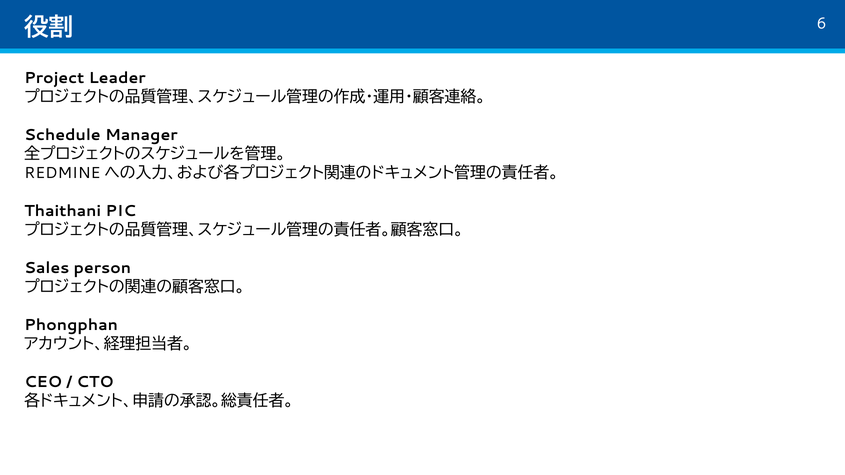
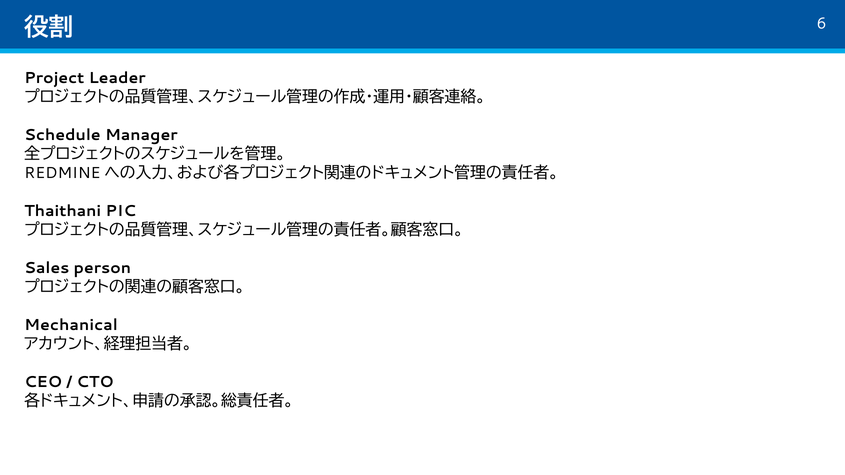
Phongphan: Phongphan -> Mechanical
